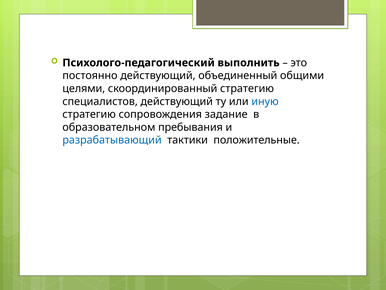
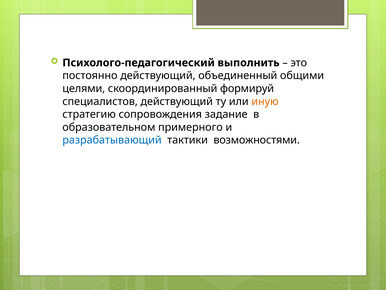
скоординированный стратегию: стратегию -> формируй
иную colour: blue -> orange
пребывания: пребывания -> примерного
положительные: положительные -> возможностями
